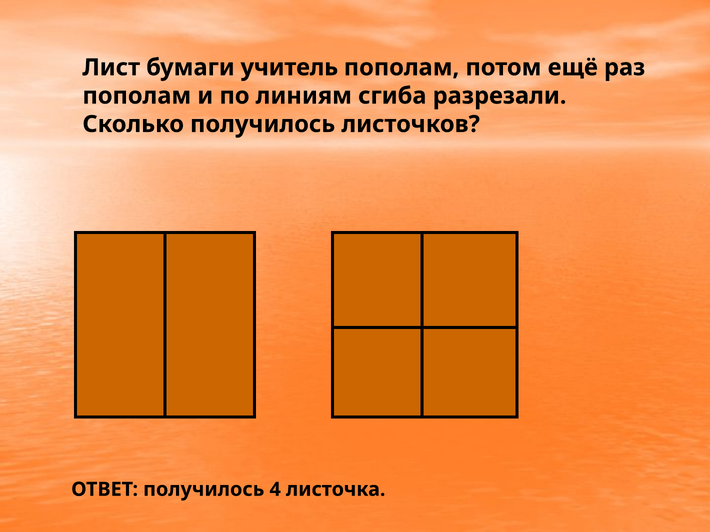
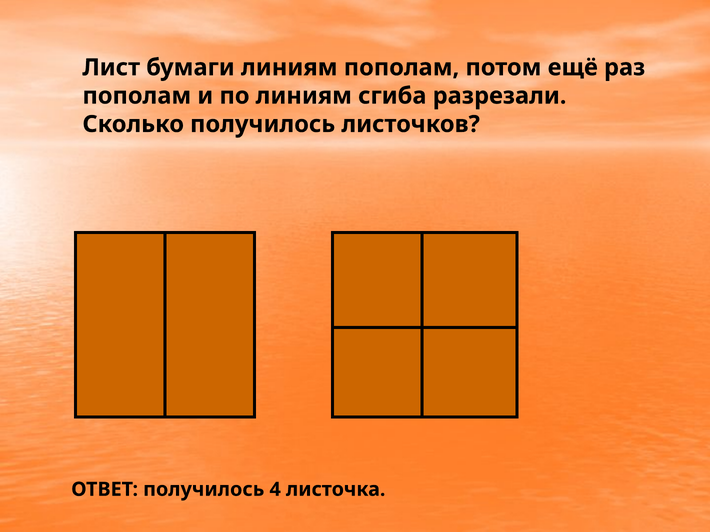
бумаги учитель: учитель -> линиям
